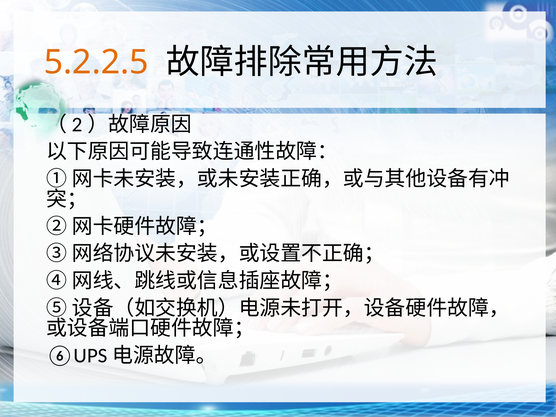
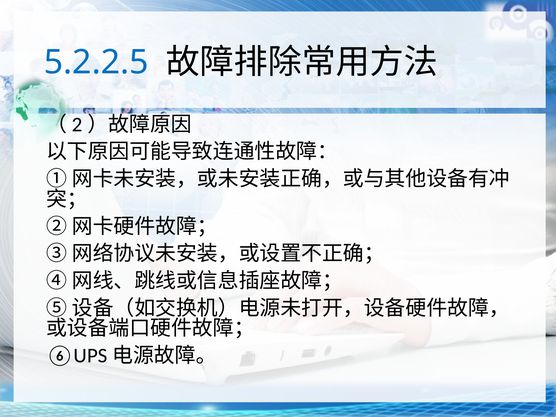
5.2.2.5 colour: orange -> blue
